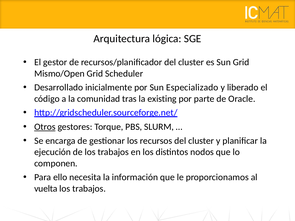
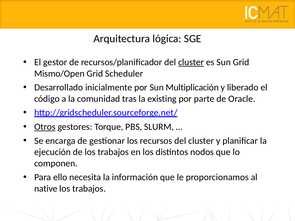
cluster at (191, 62) underline: none -> present
Especializado: Especializado -> Multiplicación
vuelta: vuelta -> native
